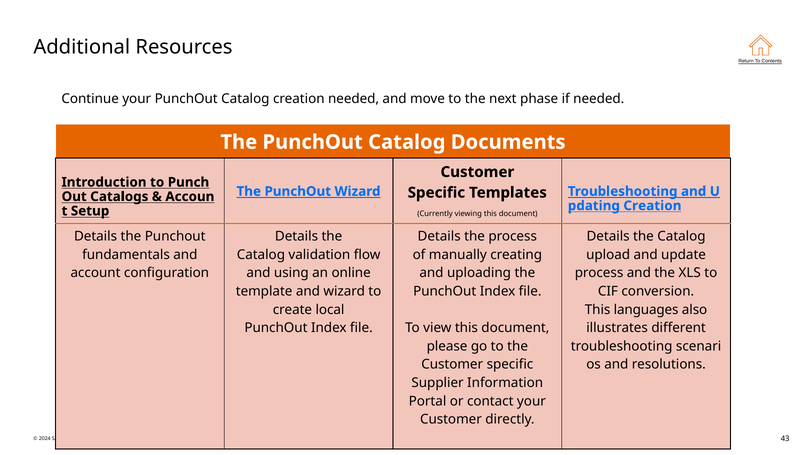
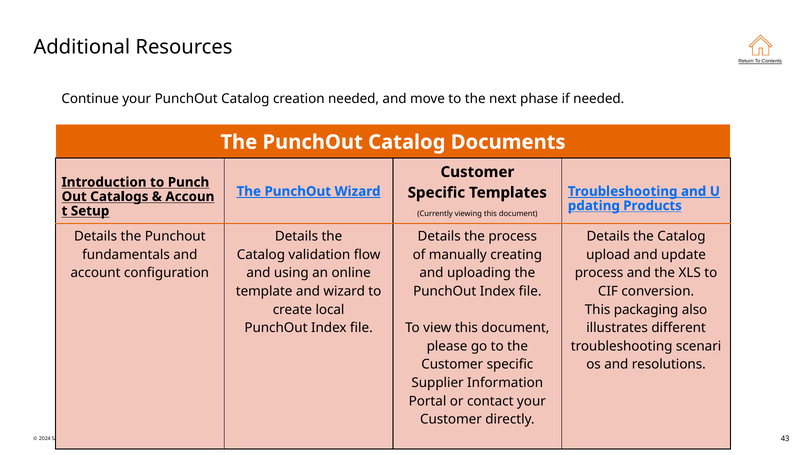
Creation at (652, 206): Creation -> Products
languages: languages -> packaging
